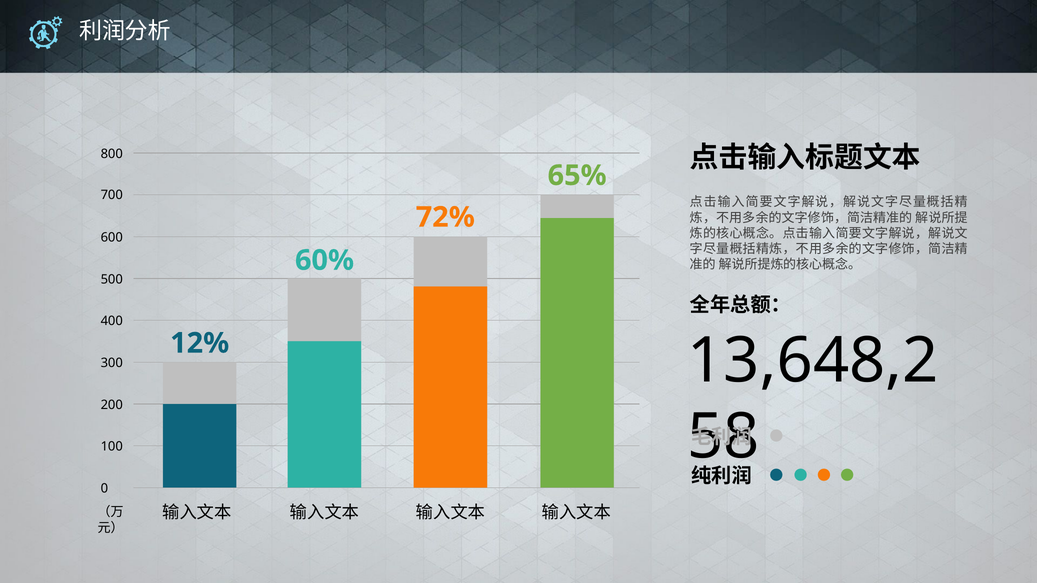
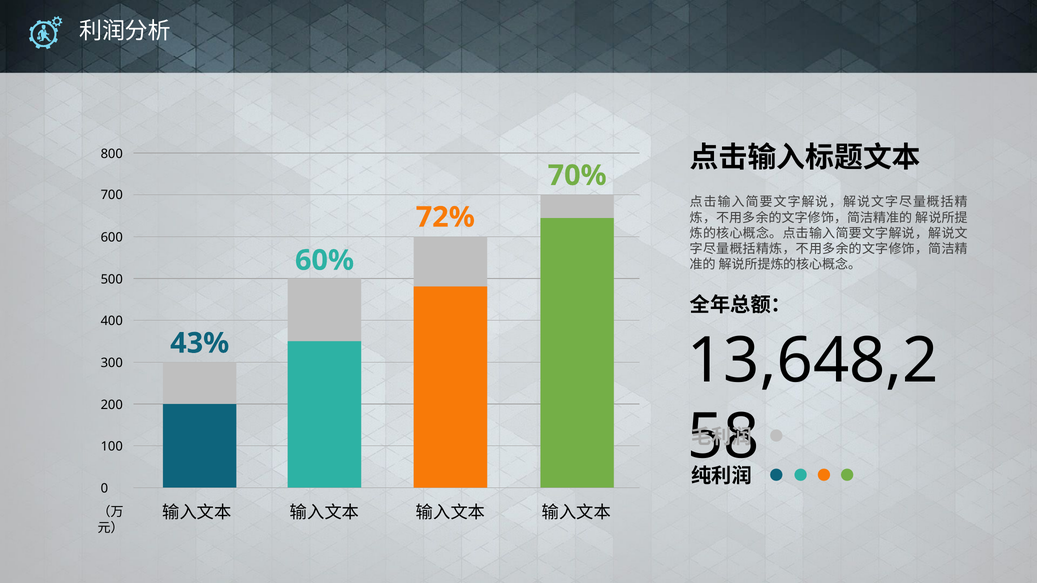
65%: 65% -> 70%
12%: 12% -> 43%
